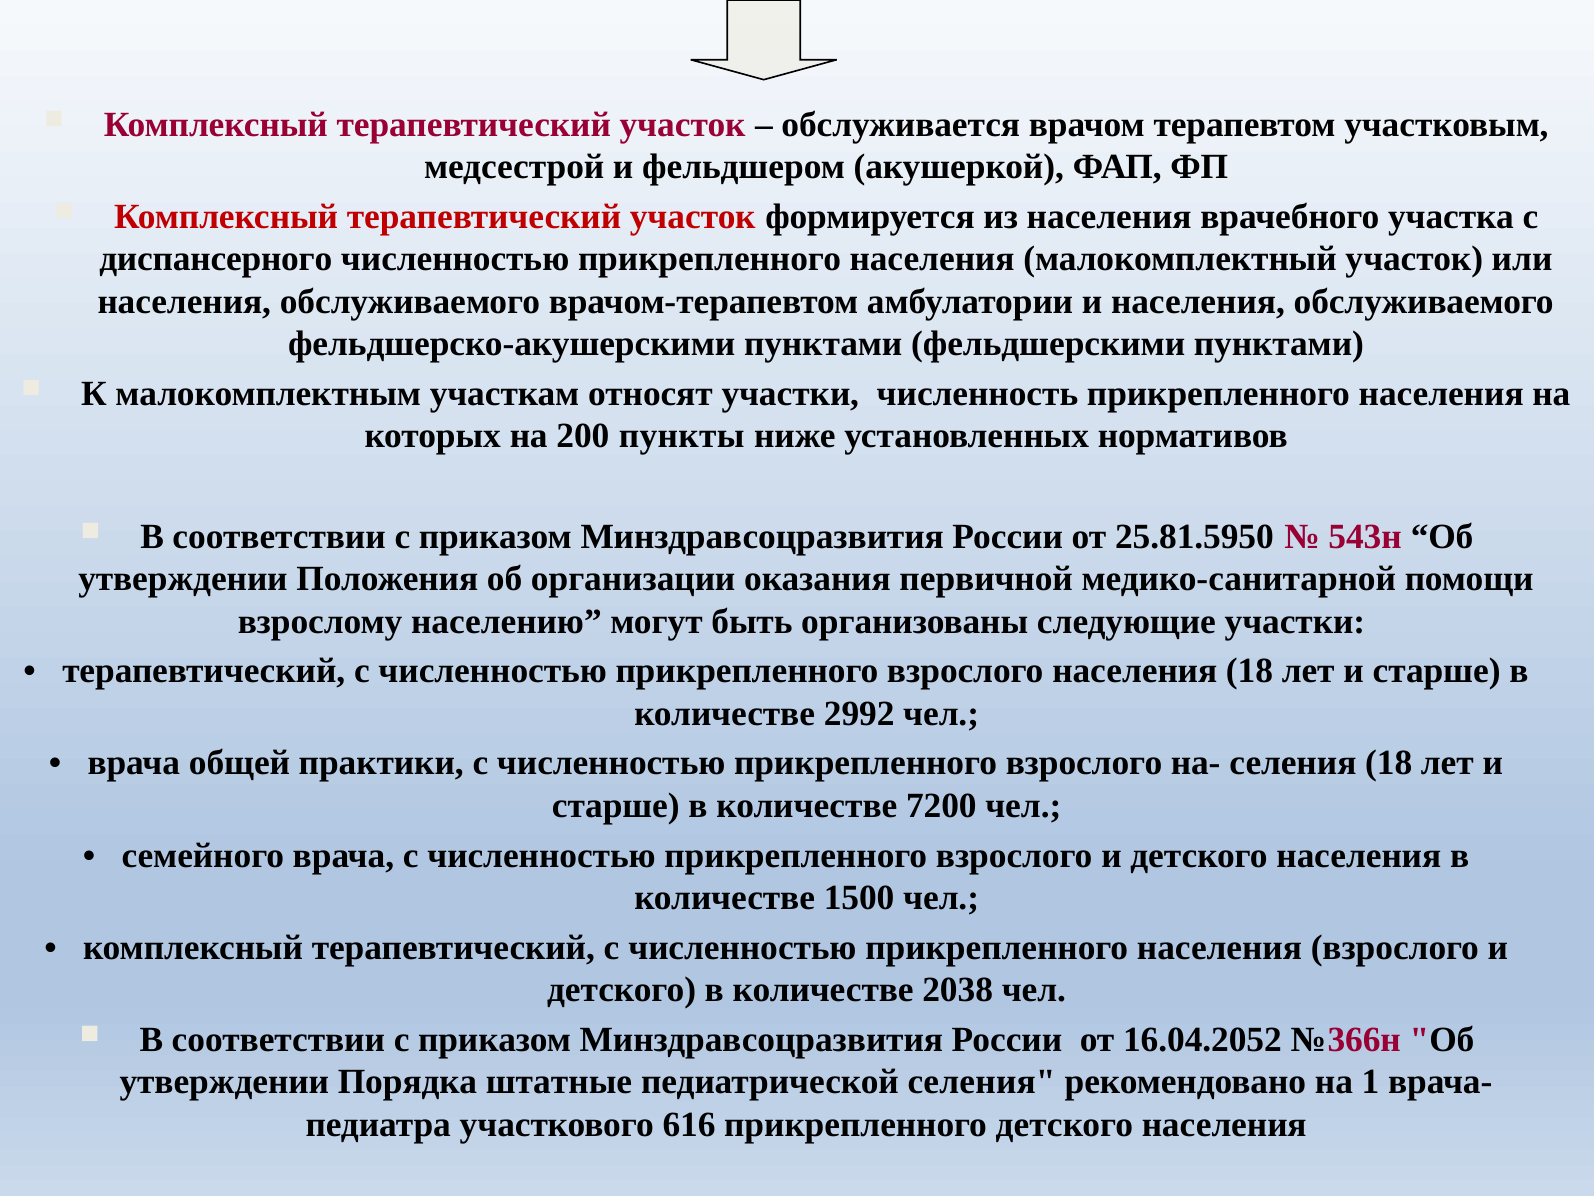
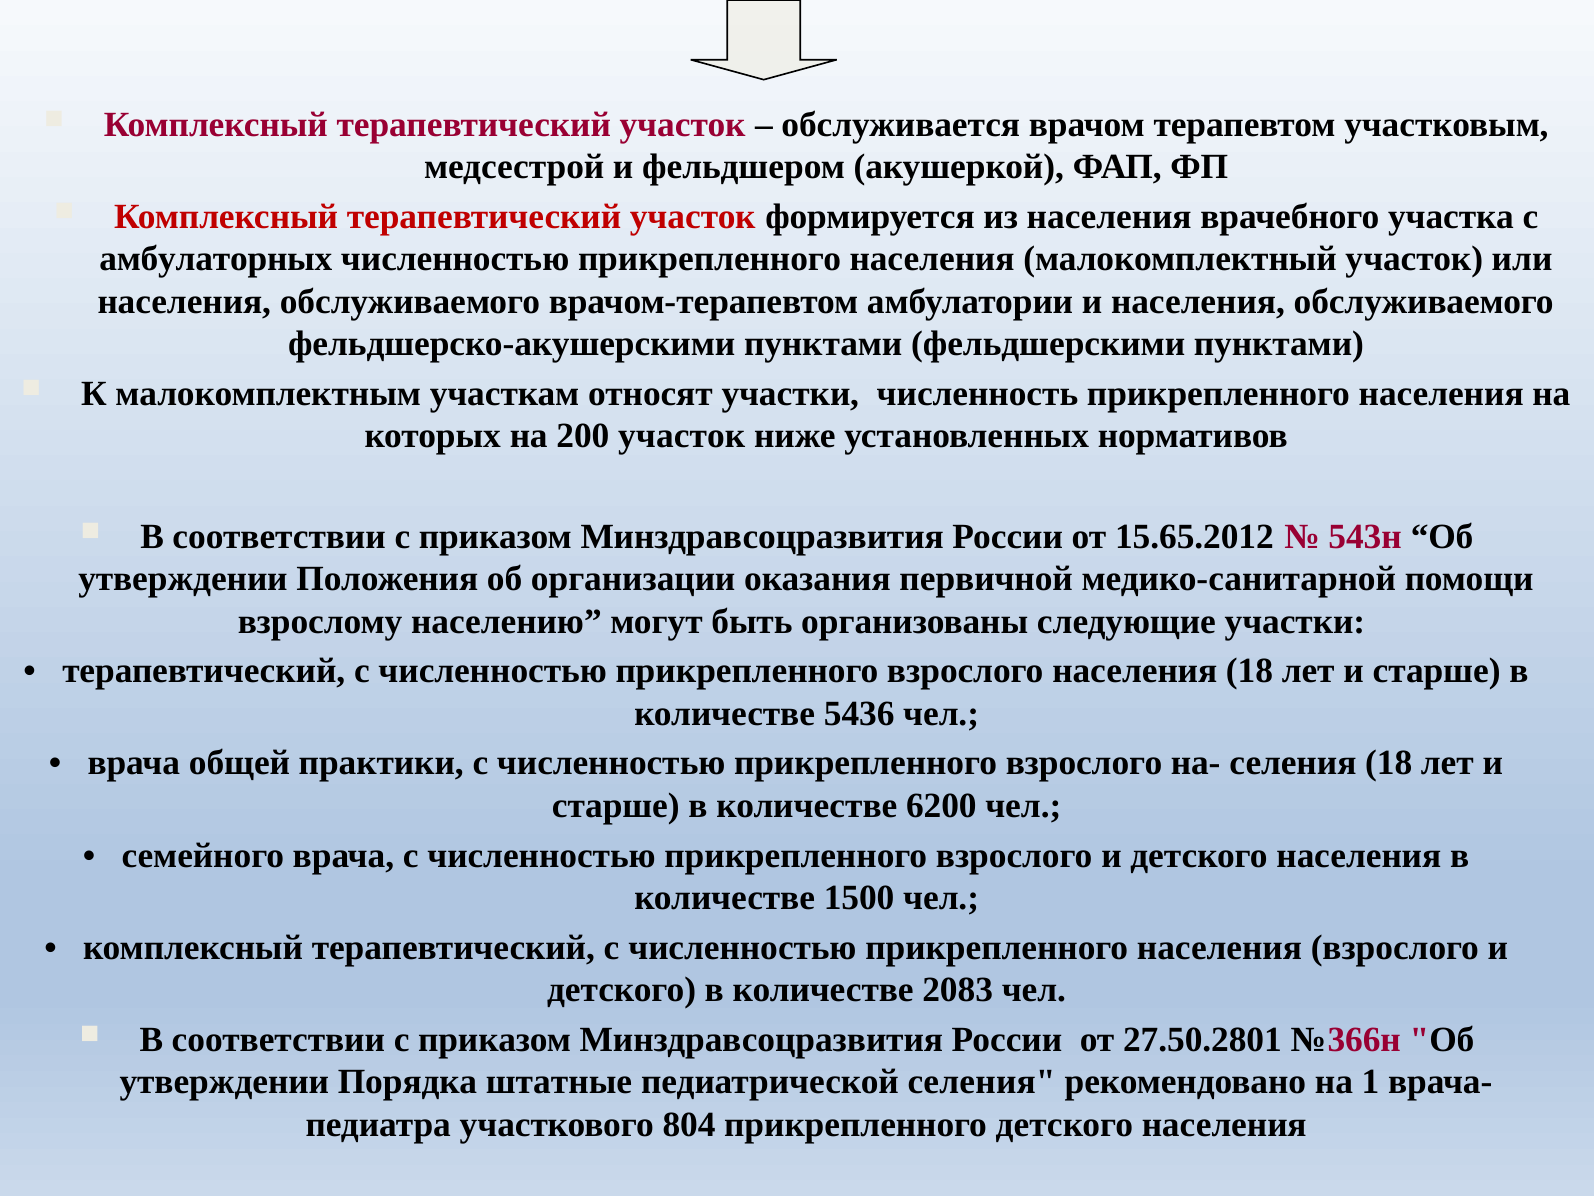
диспансерного: диспансерного -> амбулаторных
200 пункты: пункты -> участок
25.81.5950: 25.81.5950 -> 15.65.2012
2992: 2992 -> 5436
7200: 7200 -> 6200
2038: 2038 -> 2083
16.04.2052: 16.04.2052 -> 27.50.2801
616: 616 -> 804
